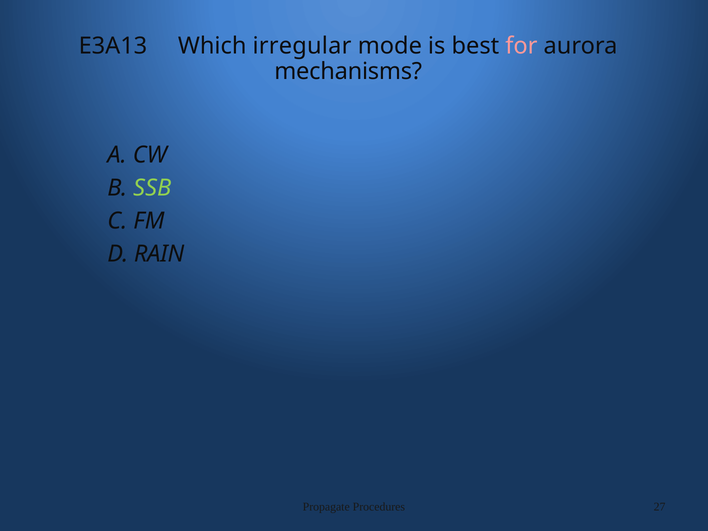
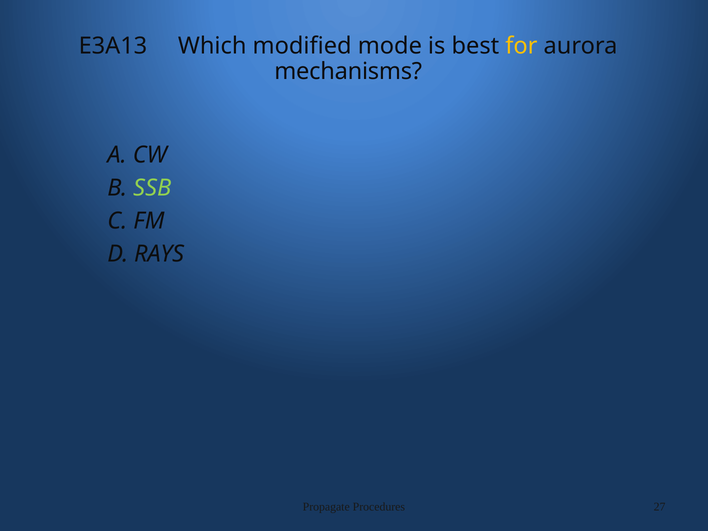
irregular: irregular -> modified
for colour: pink -> yellow
RAIN: RAIN -> RAYS
